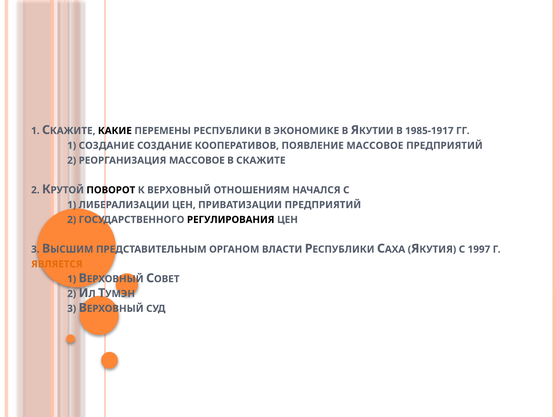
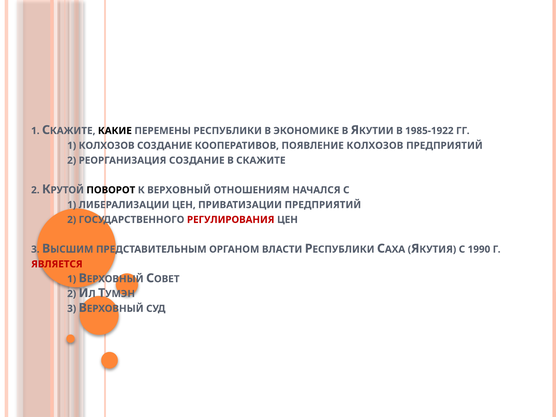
1985-1917: 1985-1917 -> 1985-1922
1 СОЗДАНИЕ: СОЗДАНИЕ -> КОЛХОЗОВ
ПОЯВЛЕНИЕ МАССОВОЕ: МАССОВОЕ -> КОЛХОЗОВ
РЕОРГАНИЗАЦИЯ МАССОВОЕ: МАССОВОЕ -> СОЗДАНИЕ
РЕГУЛИРОВАНИЯ colour: black -> red
1997: 1997 -> 1990
ЯВЛЯЕТСЯ colour: orange -> red
